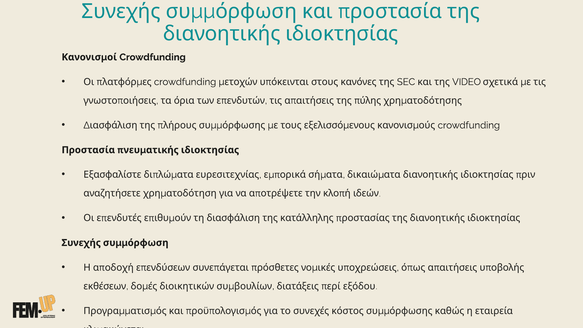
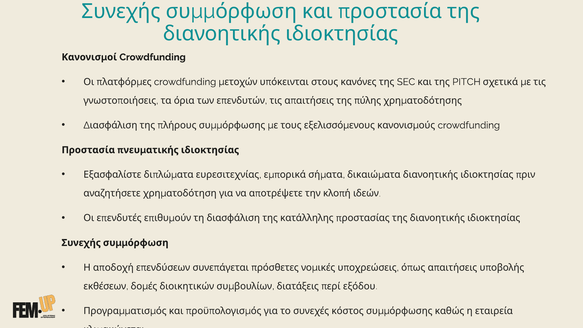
VIDEO: VIDEO -> PITCH
